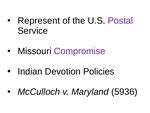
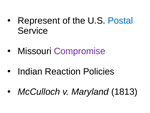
Postal colour: purple -> blue
Devotion: Devotion -> Reaction
5936: 5936 -> 1813
